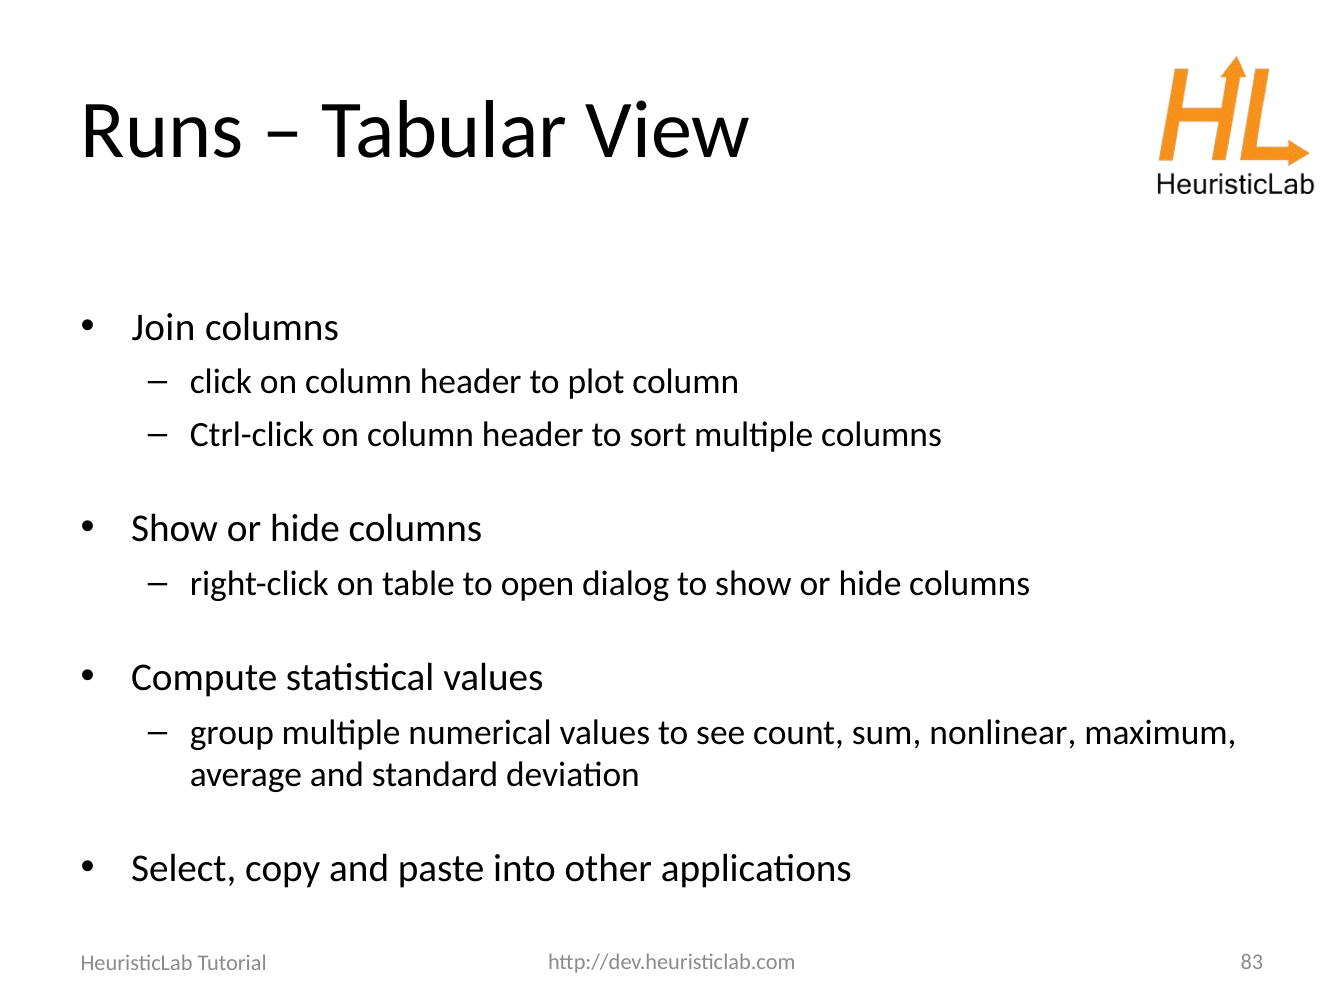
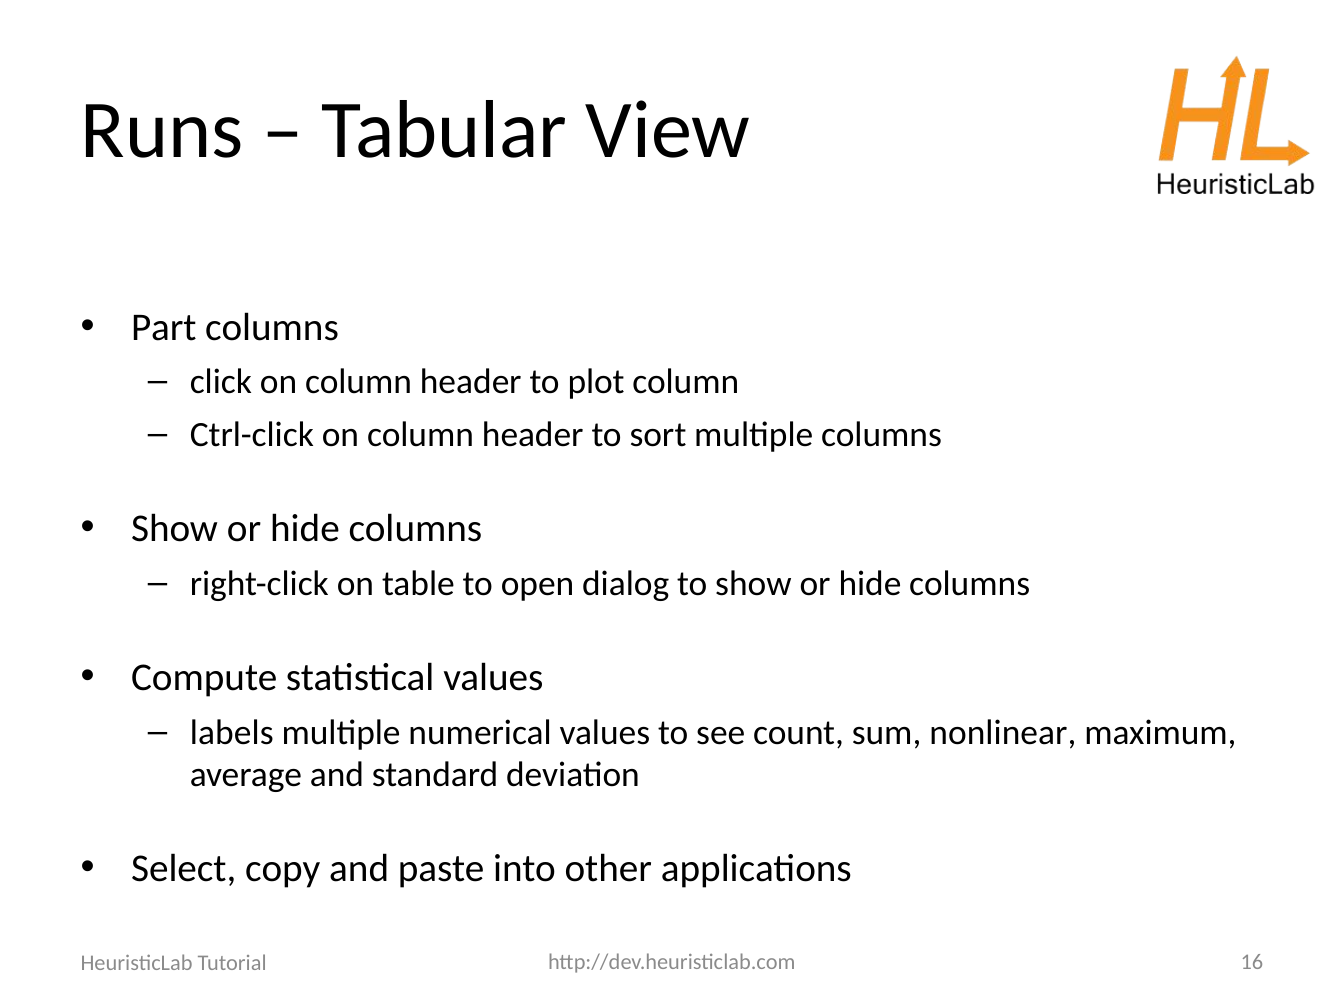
Join: Join -> Part
group: group -> labels
83: 83 -> 16
